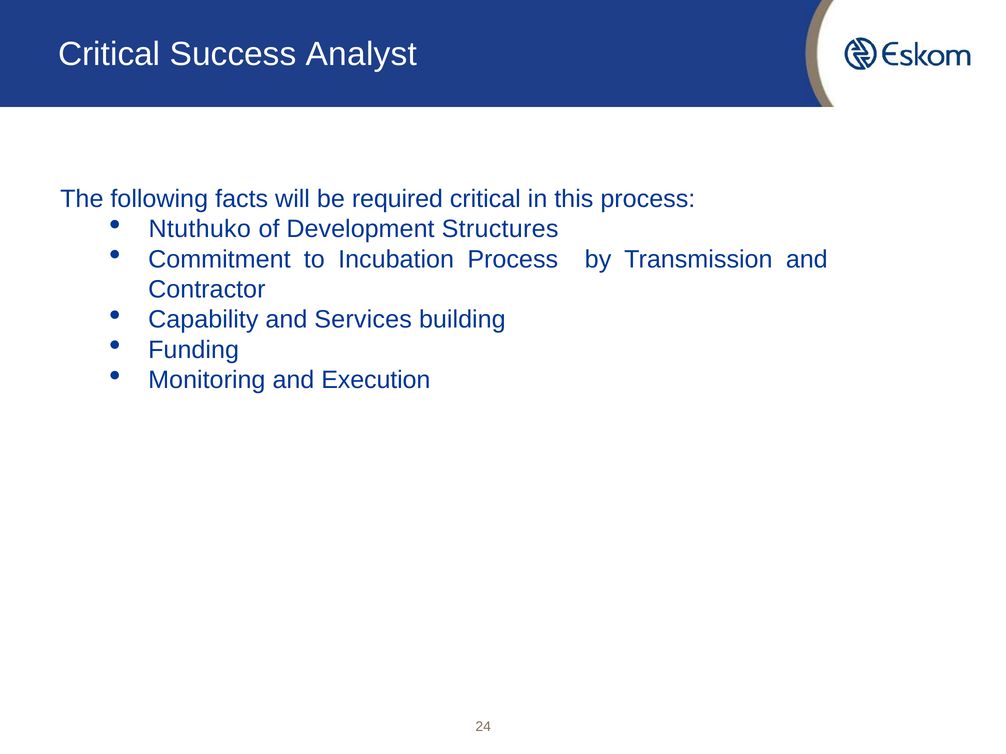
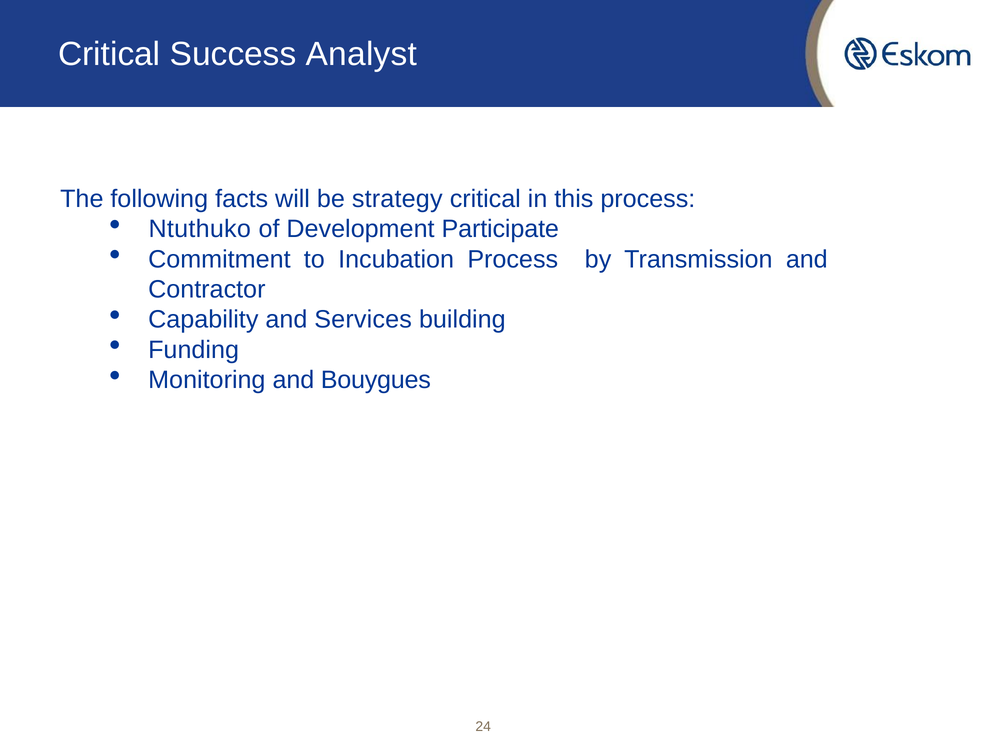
required: required -> strategy
Structures: Structures -> Participate
Execution: Execution -> Bouygues
